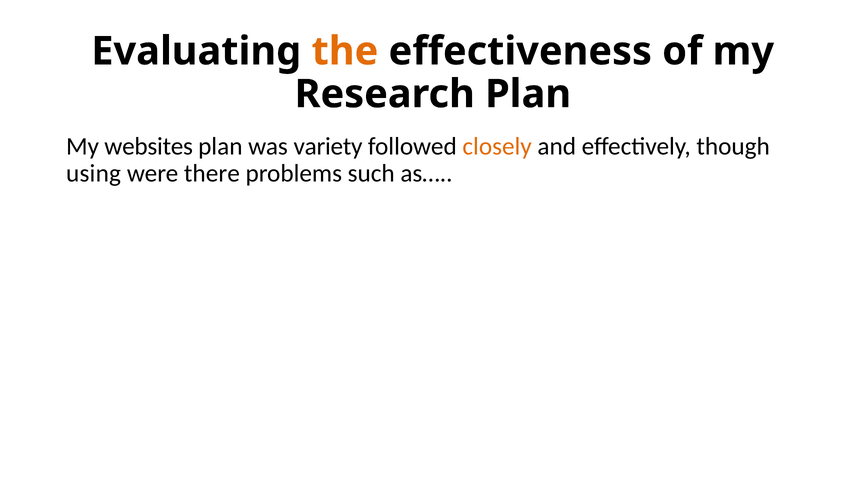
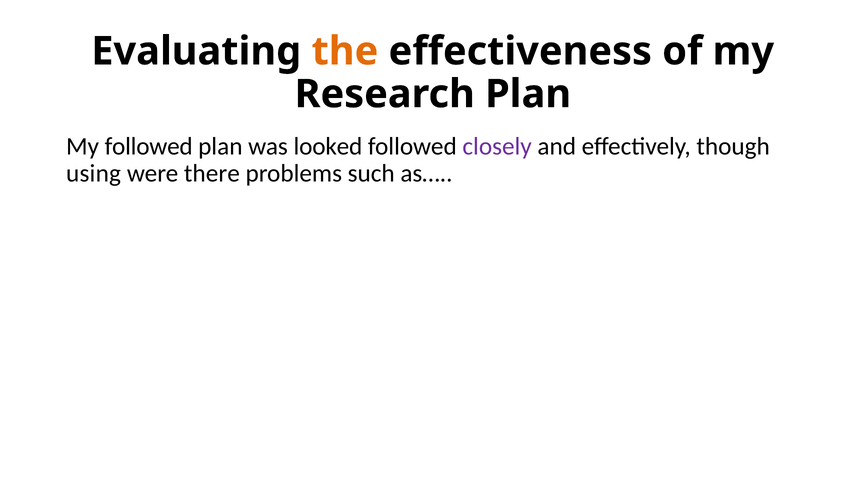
My websites: websites -> followed
variety: variety -> looked
closely colour: orange -> purple
